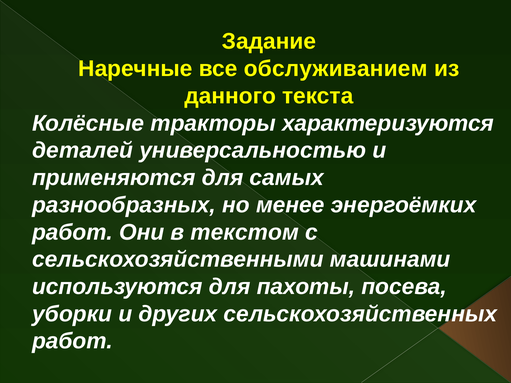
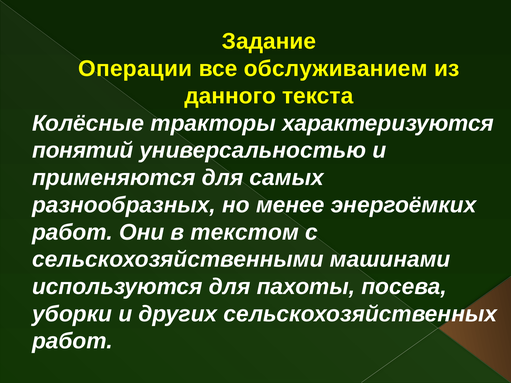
Наречные: Наречные -> Операции
деталей: деталей -> понятий
